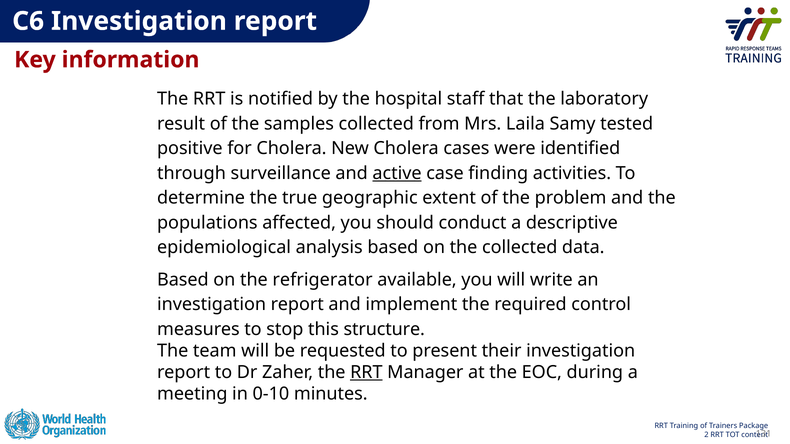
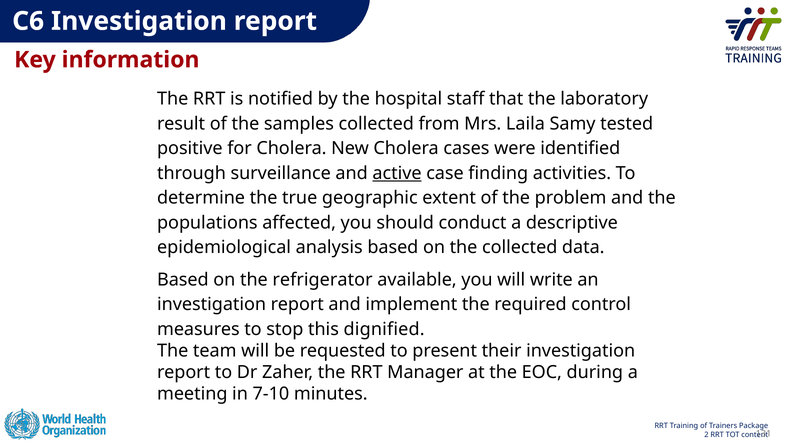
structure: structure -> dignified
RRT at (366, 373) underline: present -> none
0-10: 0-10 -> 7-10
